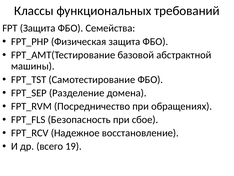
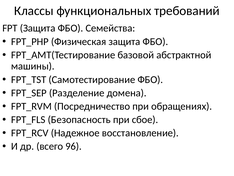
19: 19 -> 96
